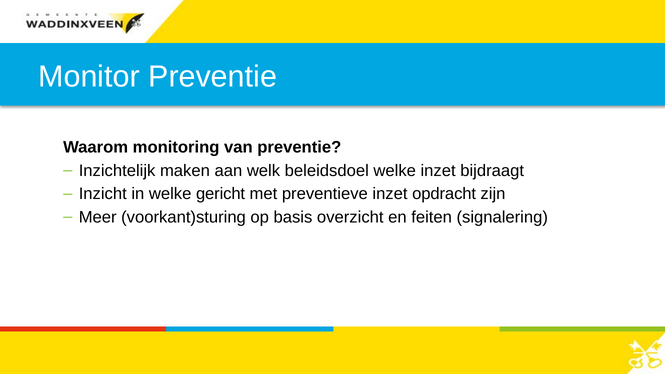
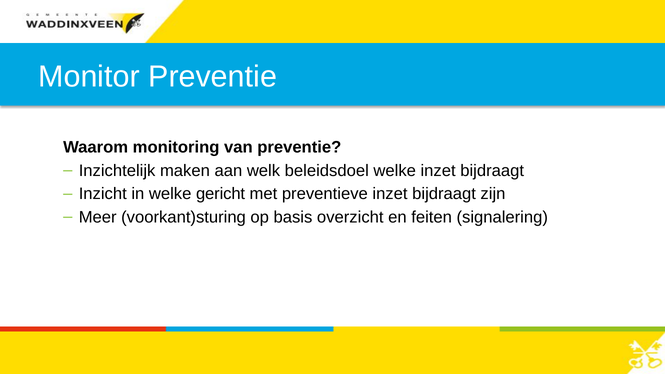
preventieve inzet opdracht: opdracht -> bijdraagt
